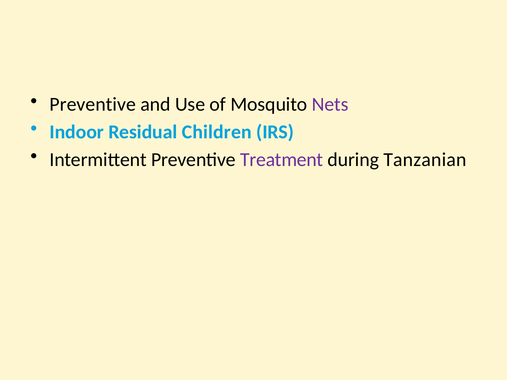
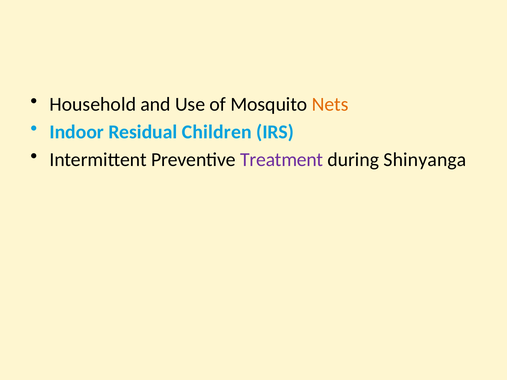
Preventive at (93, 104): Preventive -> Household
Nets colour: purple -> orange
Tanzanian: Tanzanian -> Shinyanga
